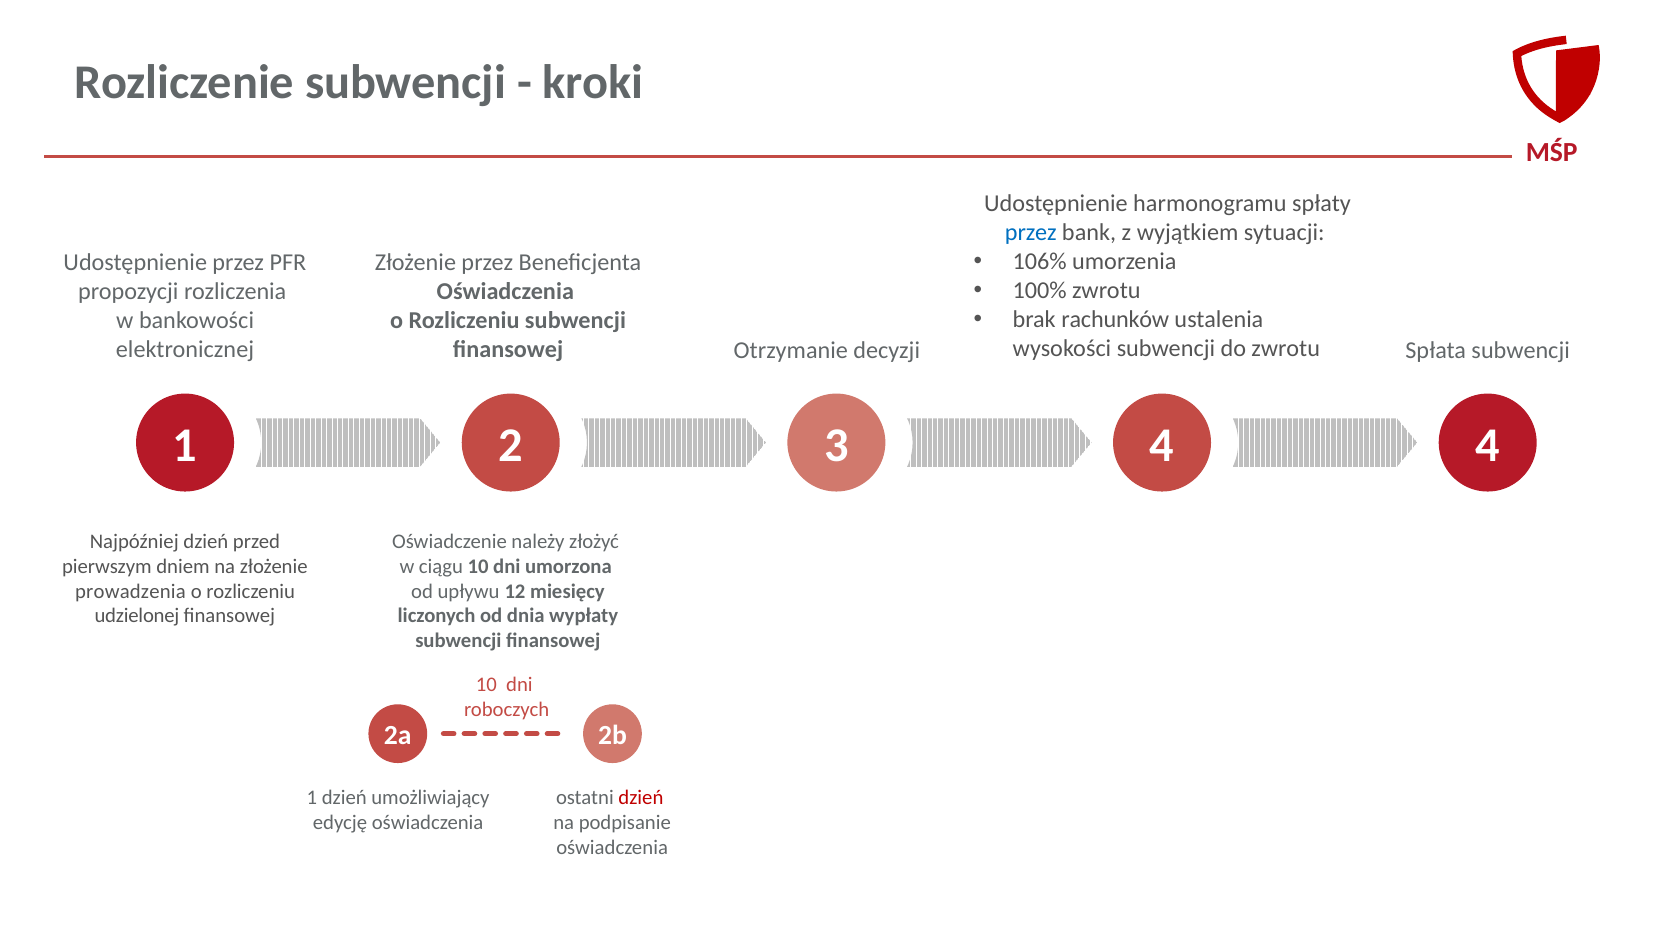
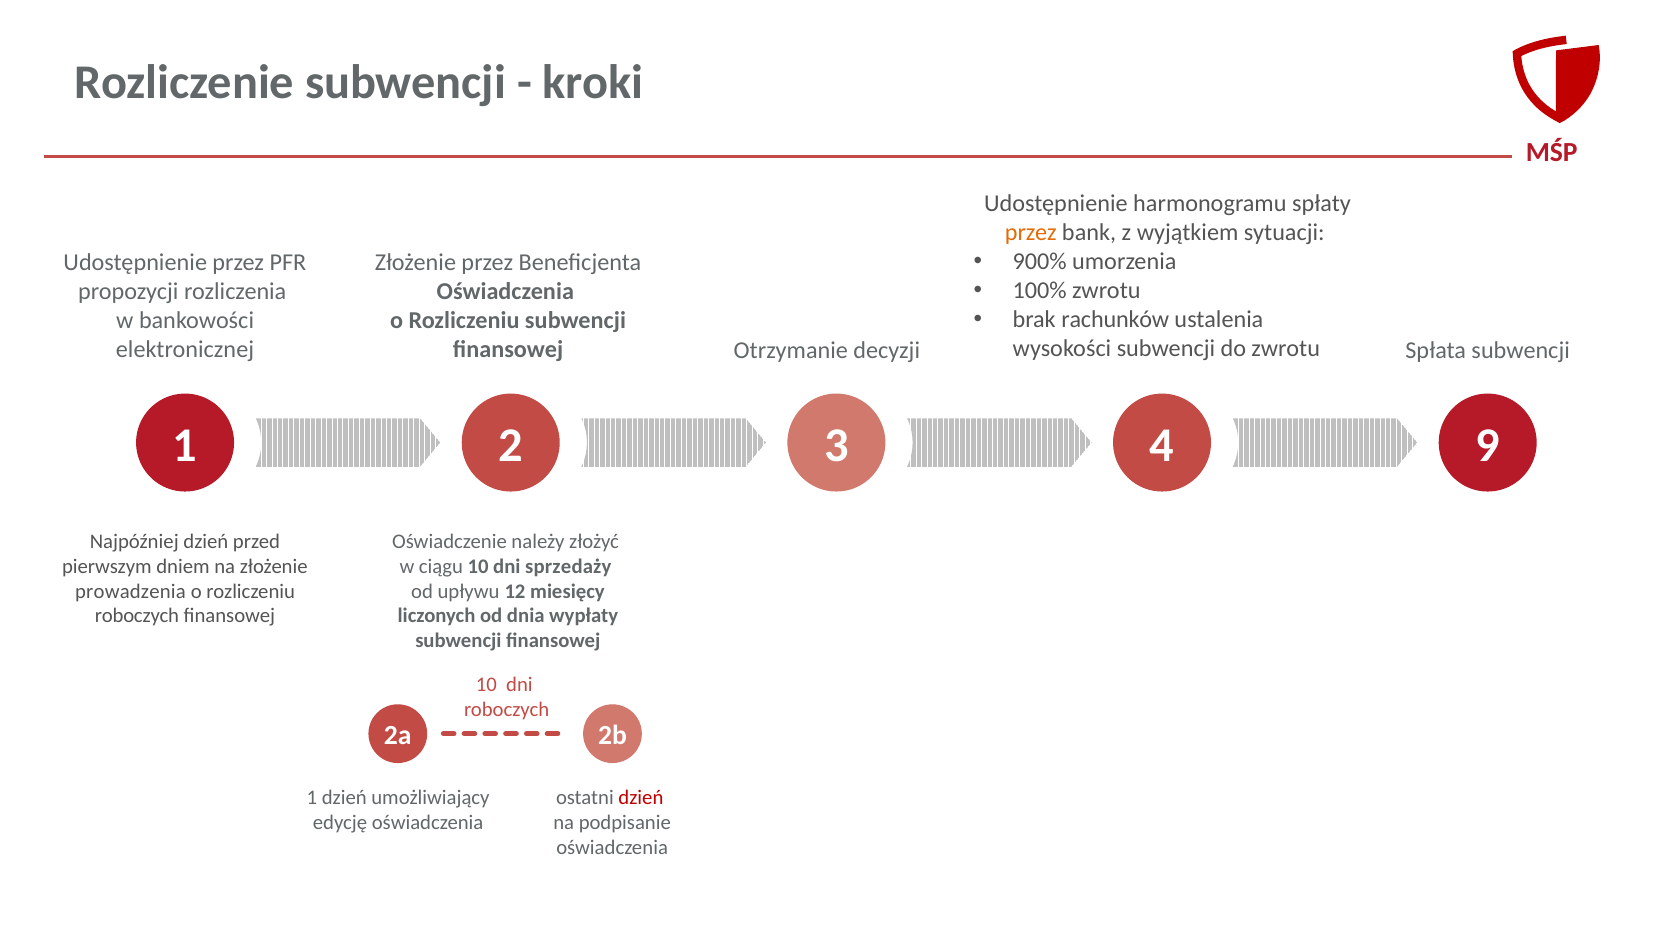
przez at (1031, 233) colour: blue -> orange
106%: 106% -> 900%
3 4: 4 -> 9
umorzona: umorzona -> sprzedaży
udzielonej at (137, 616): udzielonej -> roboczych
